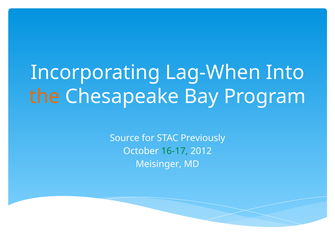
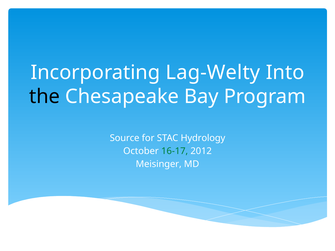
Lag-When: Lag-When -> Lag-Welty
the colour: orange -> black
Previously: Previously -> Hydrology
